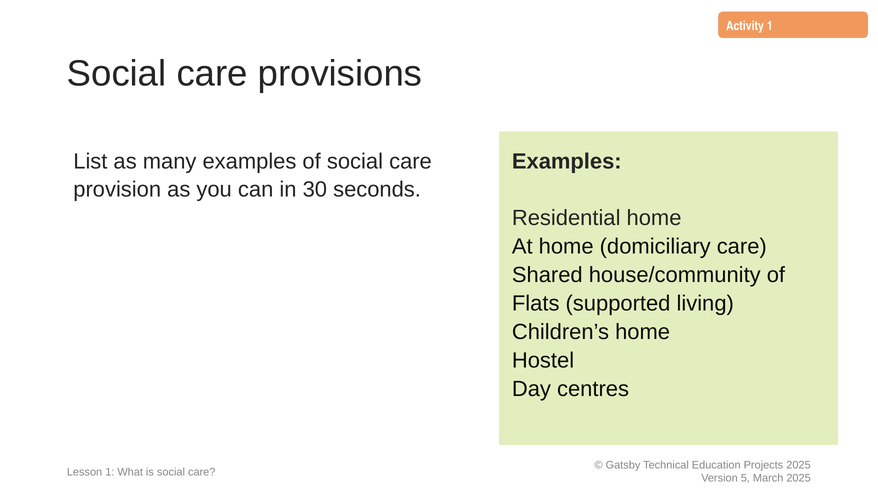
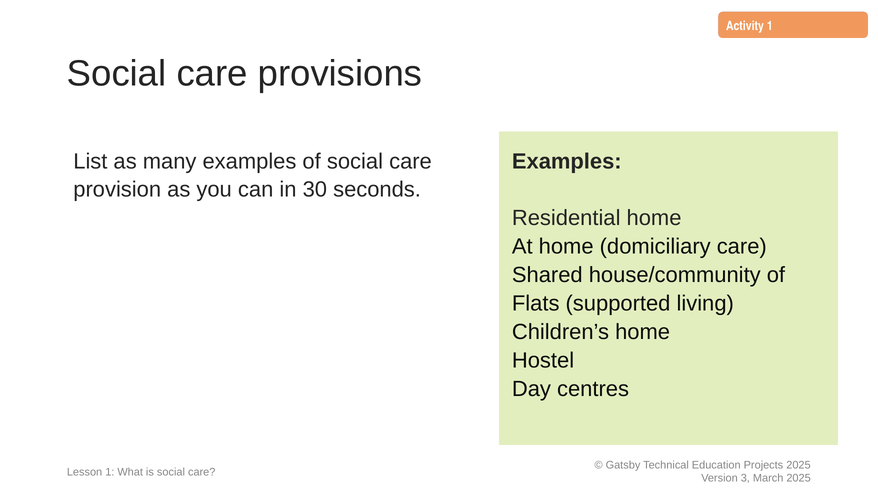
5: 5 -> 3
